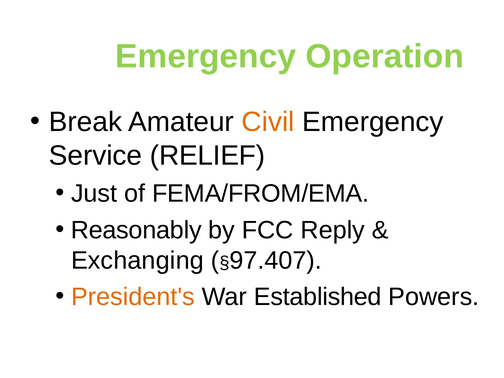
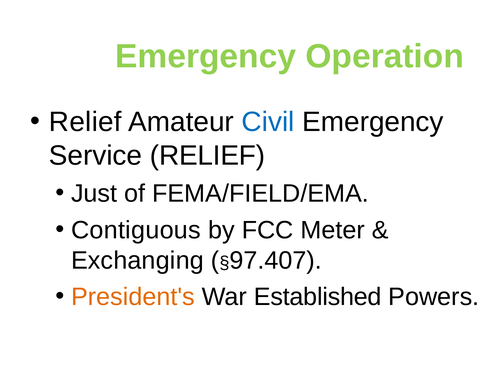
Break at (85, 122): Break -> Relief
Civil colour: orange -> blue
FEMA/FROM/EMA: FEMA/FROM/EMA -> FEMA/FIELD/EMA
Reasonably: Reasonably -> Contiguous
Reply: Reply -> Meter
